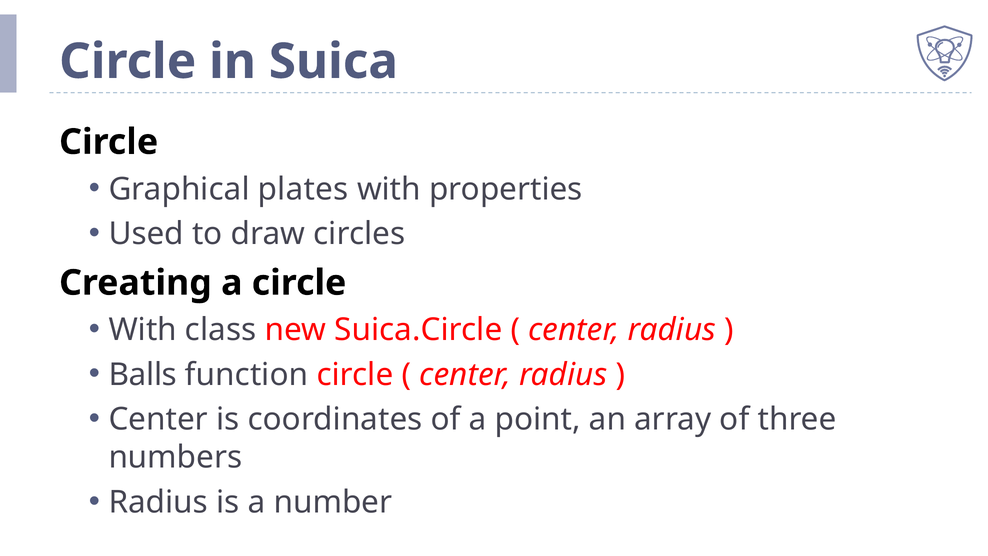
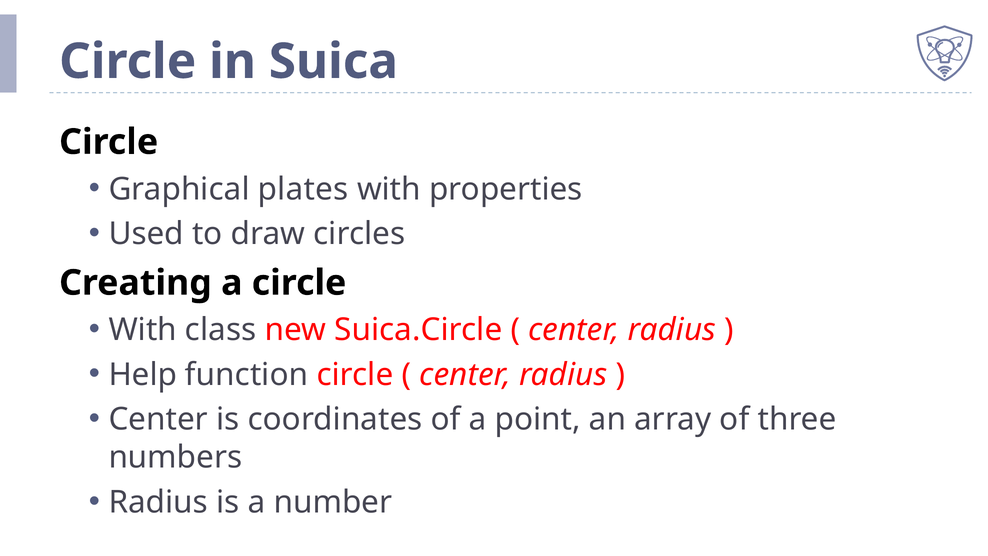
Balls: Balls -> Help
